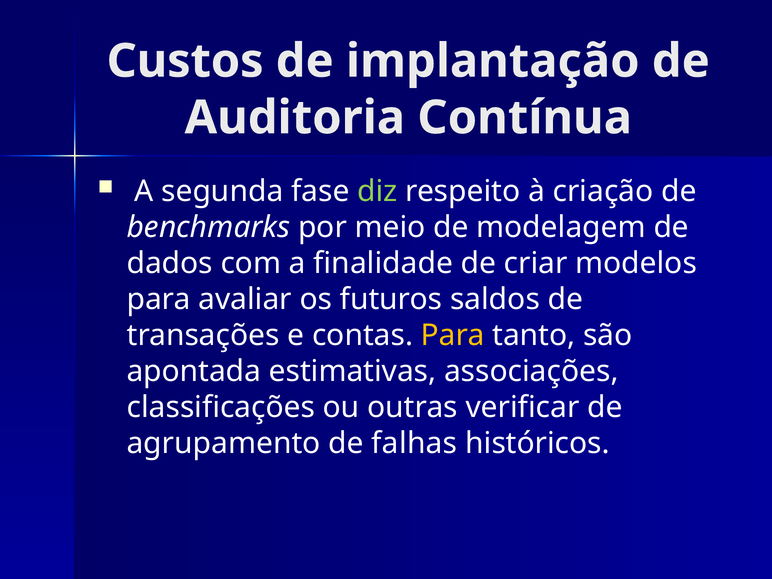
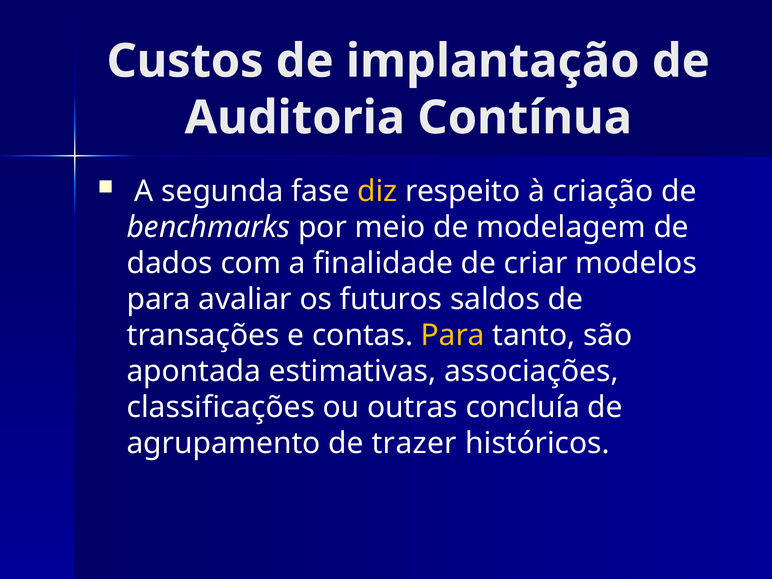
diz colour: light green -> yellow
verificar: verificar -> concluía
falhas: falhas -> trazer
